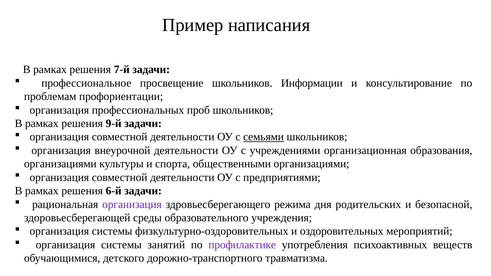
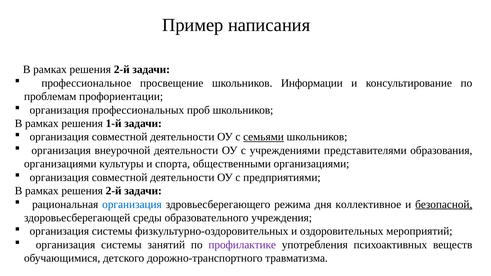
7-й at (122, 70): 7-й -> 2-й
9-й: 9-й -> 1-й
организационная: организационная -> представителями
6-й at (114, 191): 6-й -> 2-й
организация at (132, 204) colour: purple -> blue
родительских: родительских -> коллективное
безопасной underline: none -> present
